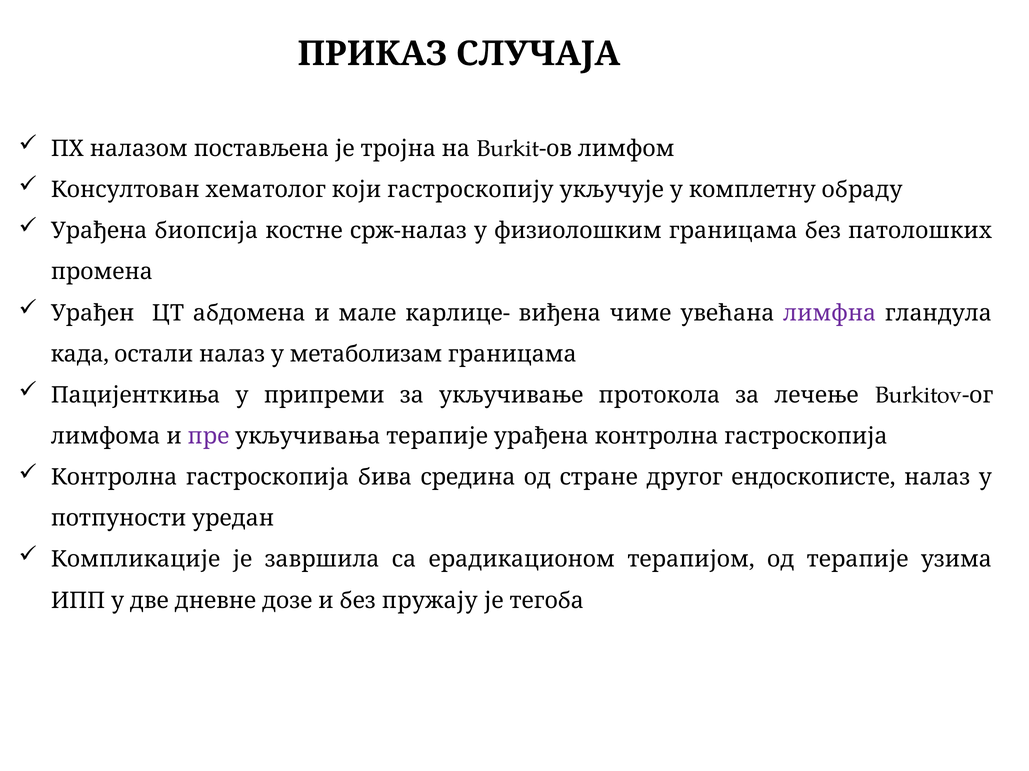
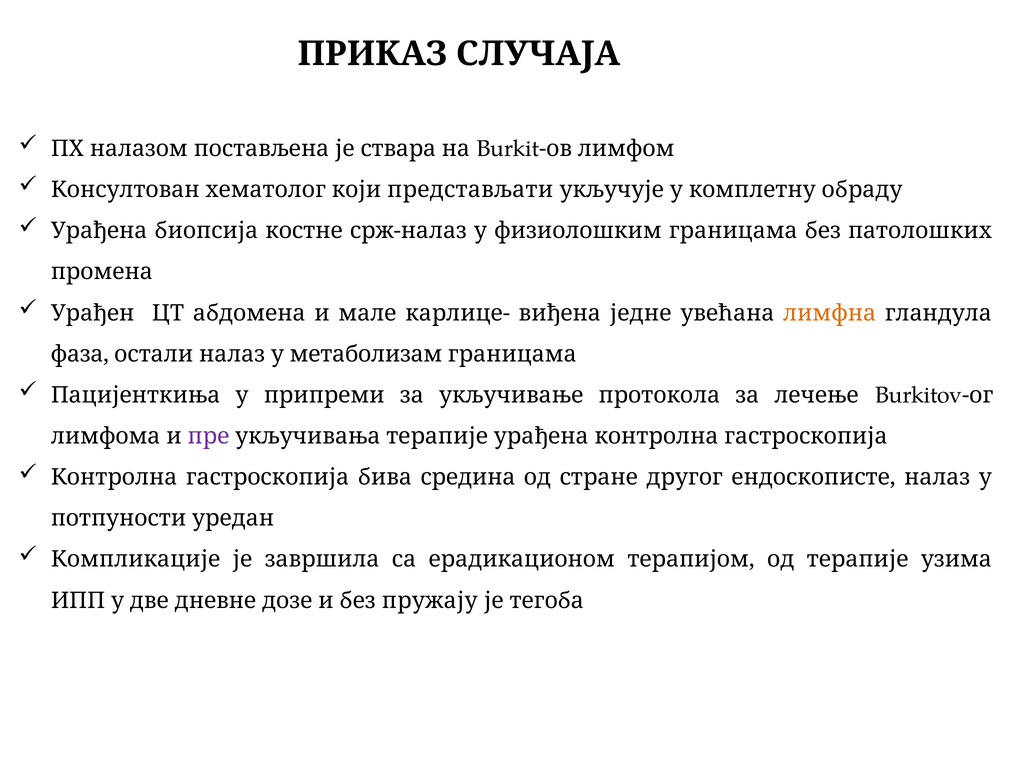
тројна: тројна -> ствара
гастроскопију: гастроскопију -> представљати
чиме: чиме -> једне
лимфна colour: purple -> orange
када: када -> фаза
